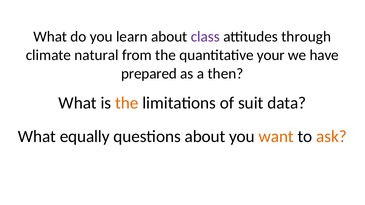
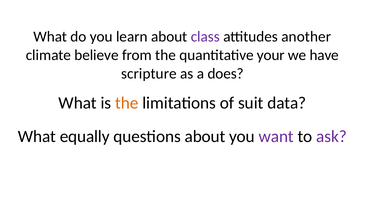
through: through -> another
natural: natural -> believe
prepared: prepared -> scripture
then: then -> does
want colour: orange -> purple
ask colour: orange -> purple
